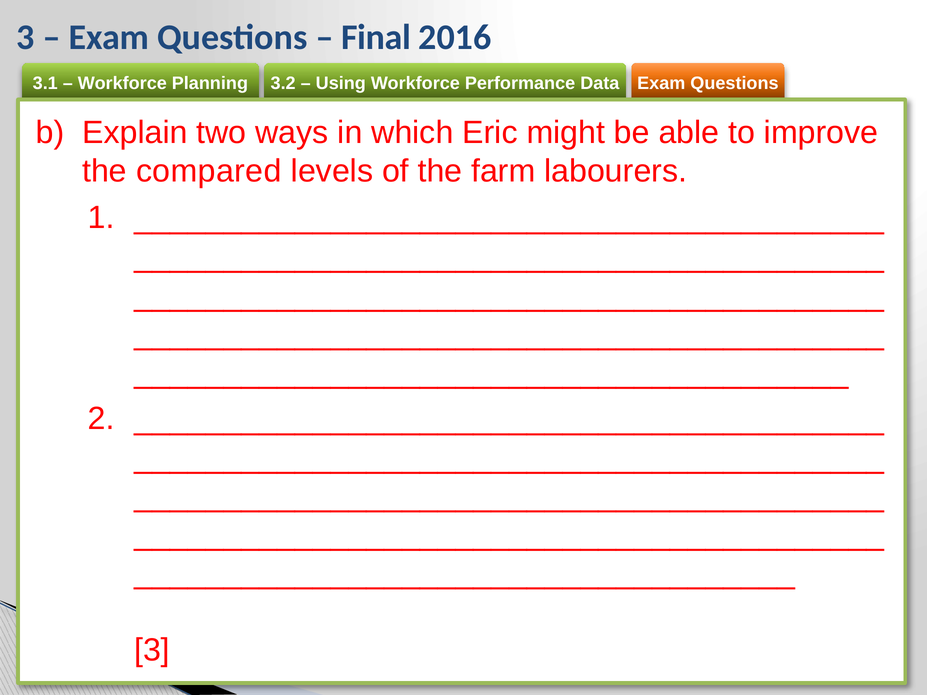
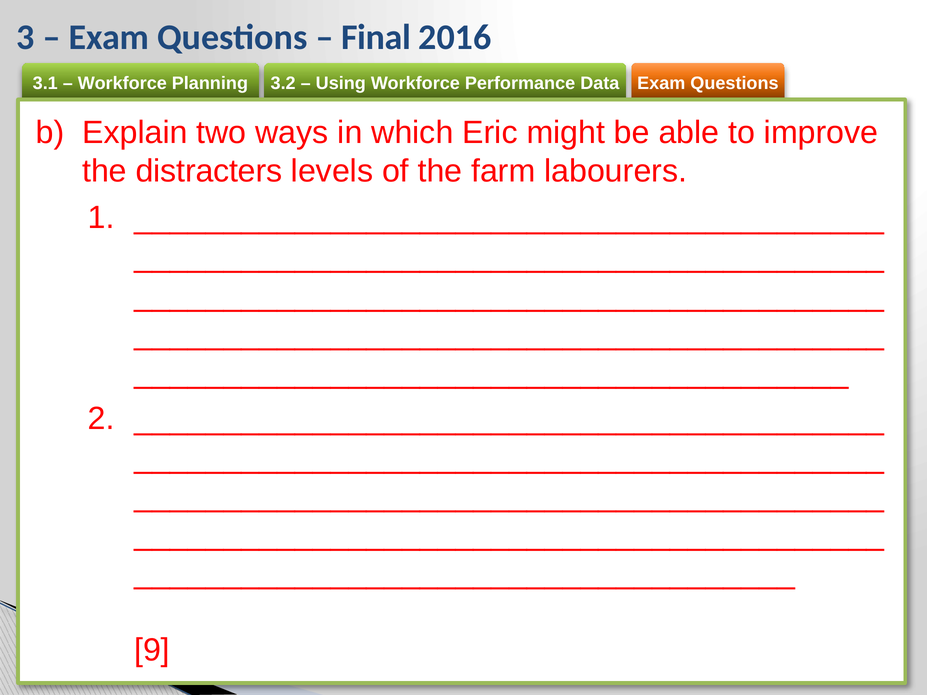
compared: compared -> distracters
3 at (152, 650): 3 -> 9
